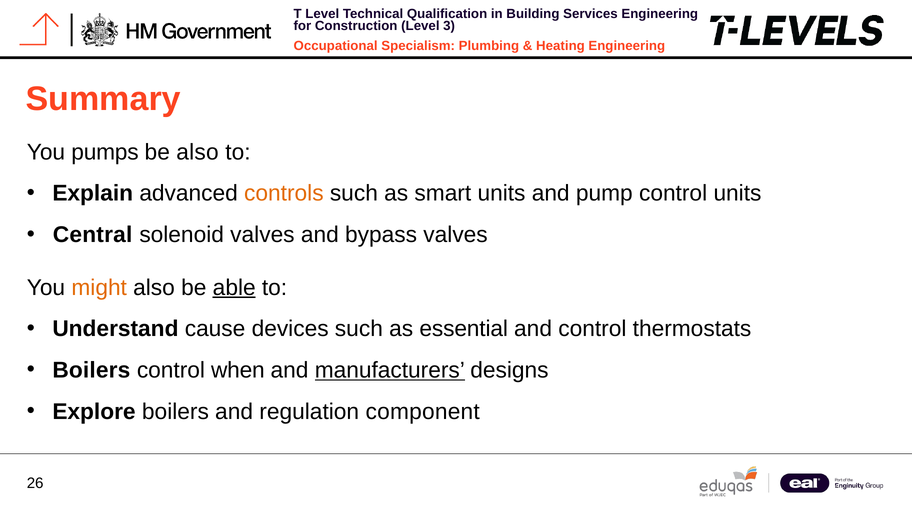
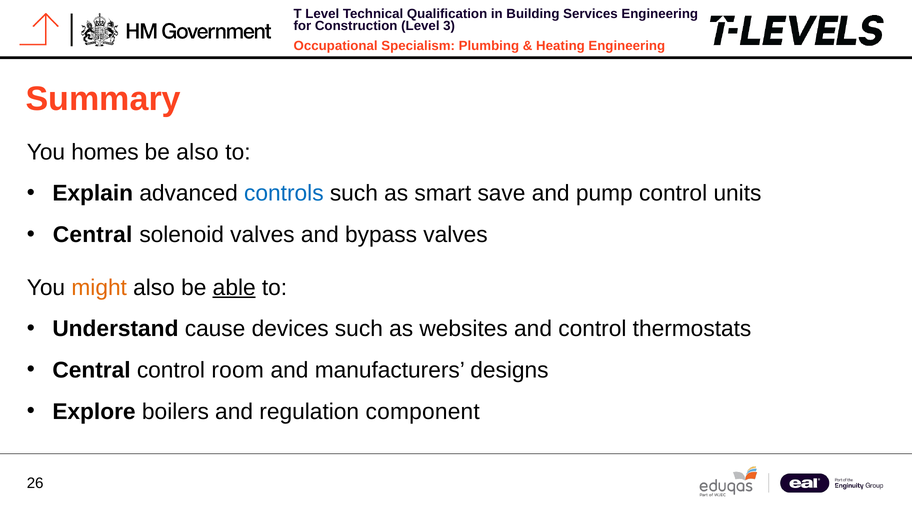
pumps: pumps -> homes
controls colour: orange -> blue
smart units: units -> save
essential: essential -> websites
Boilers at (91, 370): Boilers -> Central
when: when -> room
manufacturers underline: present -> none
